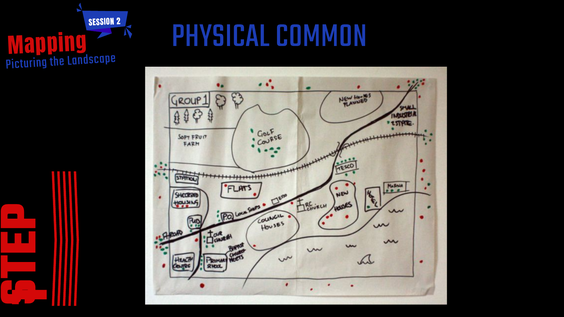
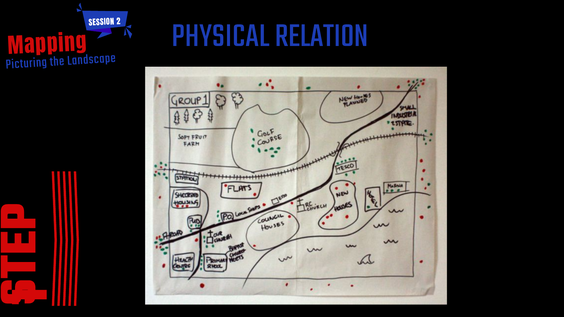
COMMON: COMMON -> RELATION
